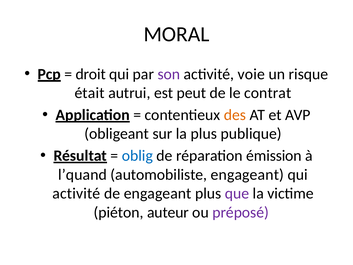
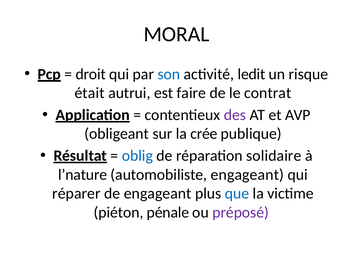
son colour: purple -> blue
voie: voie -> ledit
peut: peut -> faire
des colour: orange -> purple
la plus: plus -> crée
émission: émission -> solidaire
l’quand: l’quand -> l’nature
activité at (76, 193): activité -> réparer
que colour: purple -> blue
auteur: auteur -> pénale
